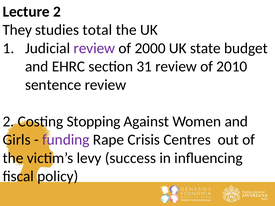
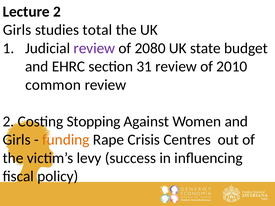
They at (17, 30): They -> Girls
2000: 2000 -> 2080
sentence: sentence -> common
funding colour: purple -> orange
